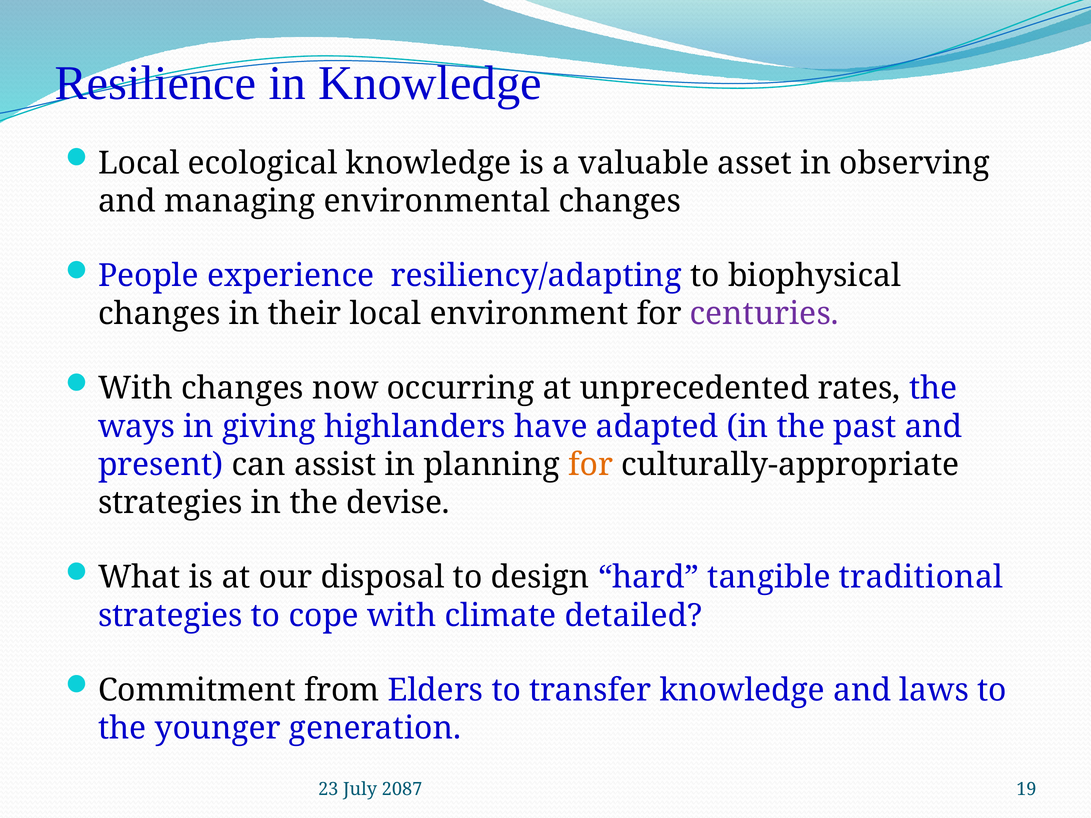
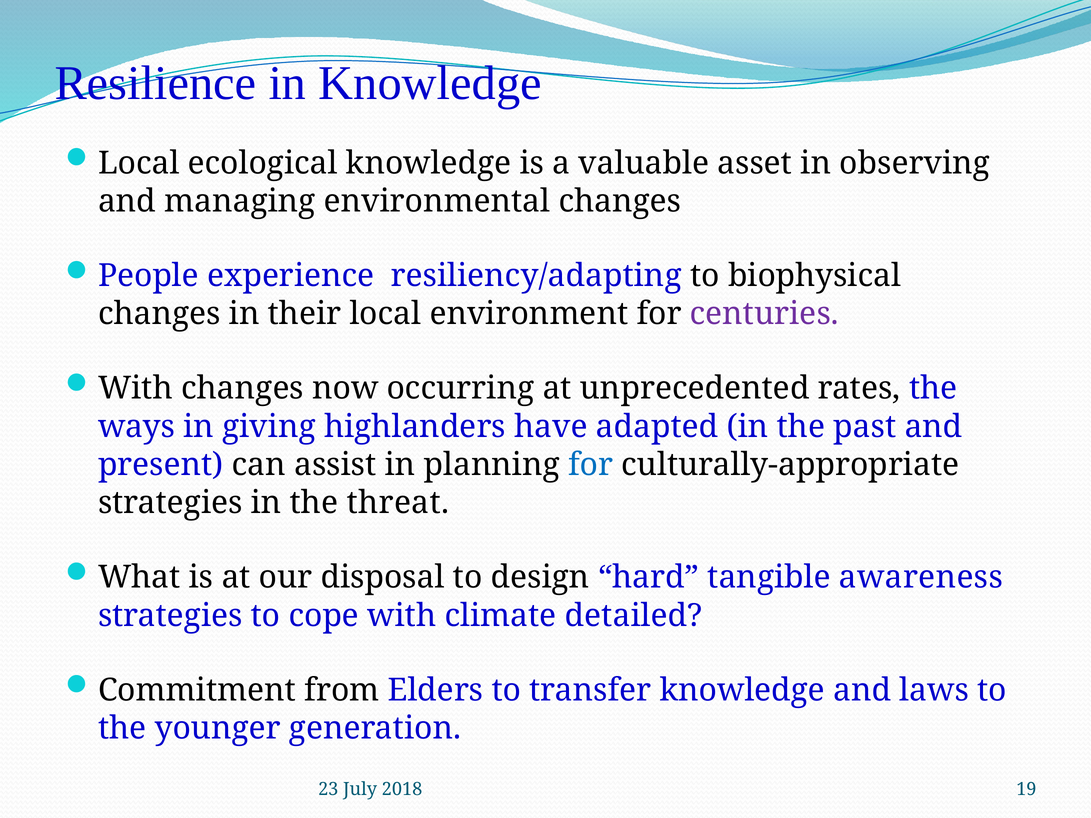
for at (591, 465) colour: orange -> blue
devise: devise -> threat
traditional: traditional -> awareness
2087: 2087 -> 2018
